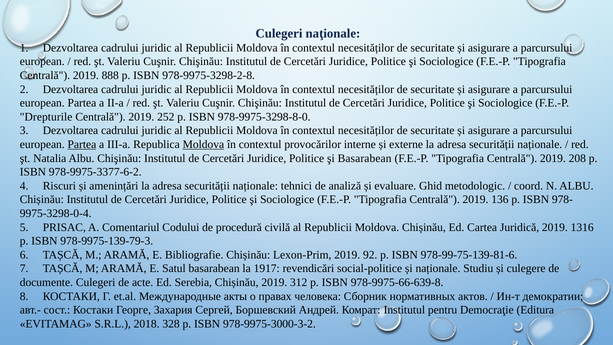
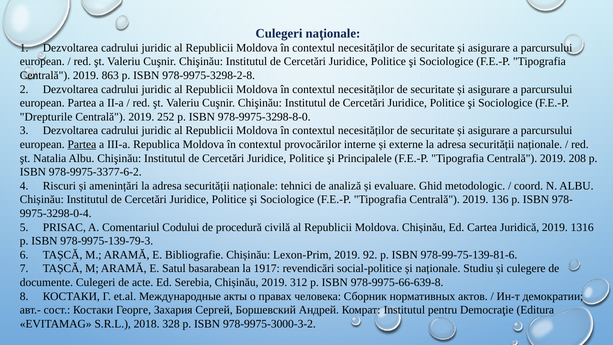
888: 888 -> 863
Moldova at (203, 144) underline: present -> none
şi Basarabean: Basarabean -> Principalele
